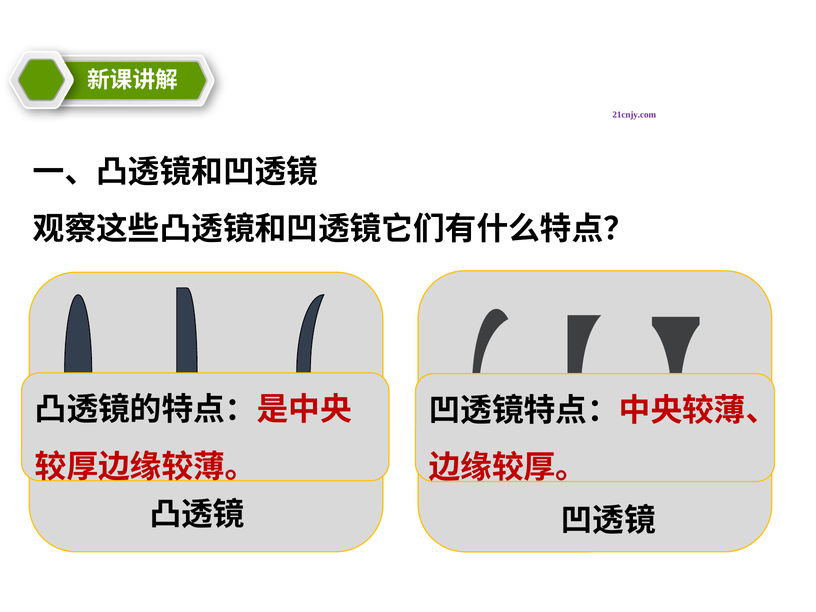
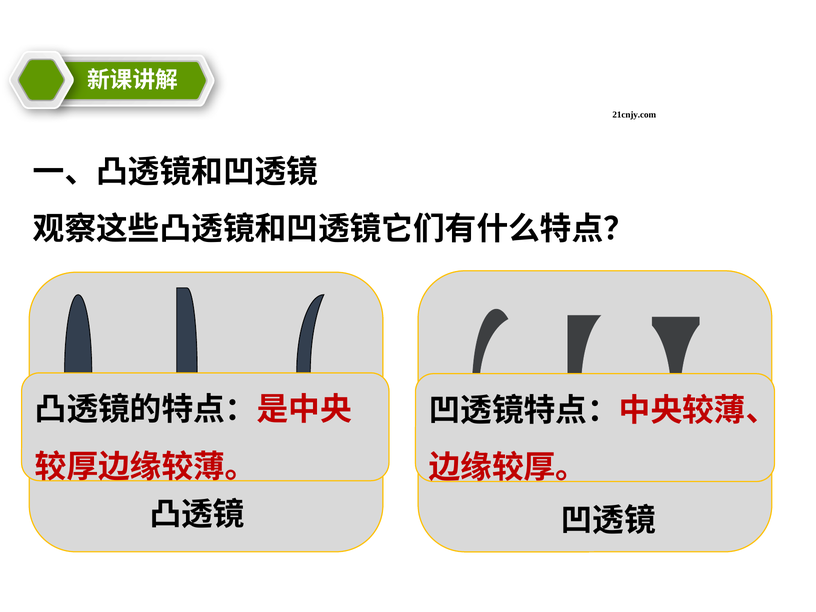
21cnjy.com at (634, 115) colour: purple -> black
